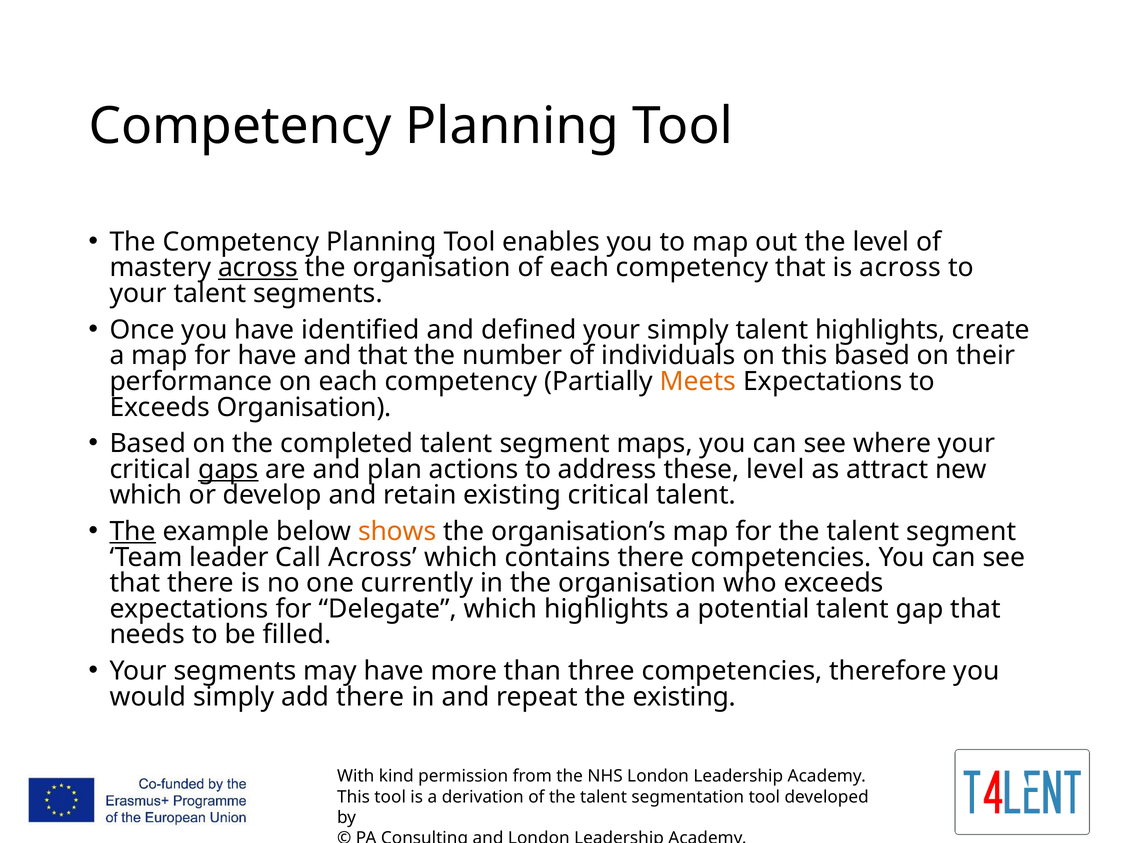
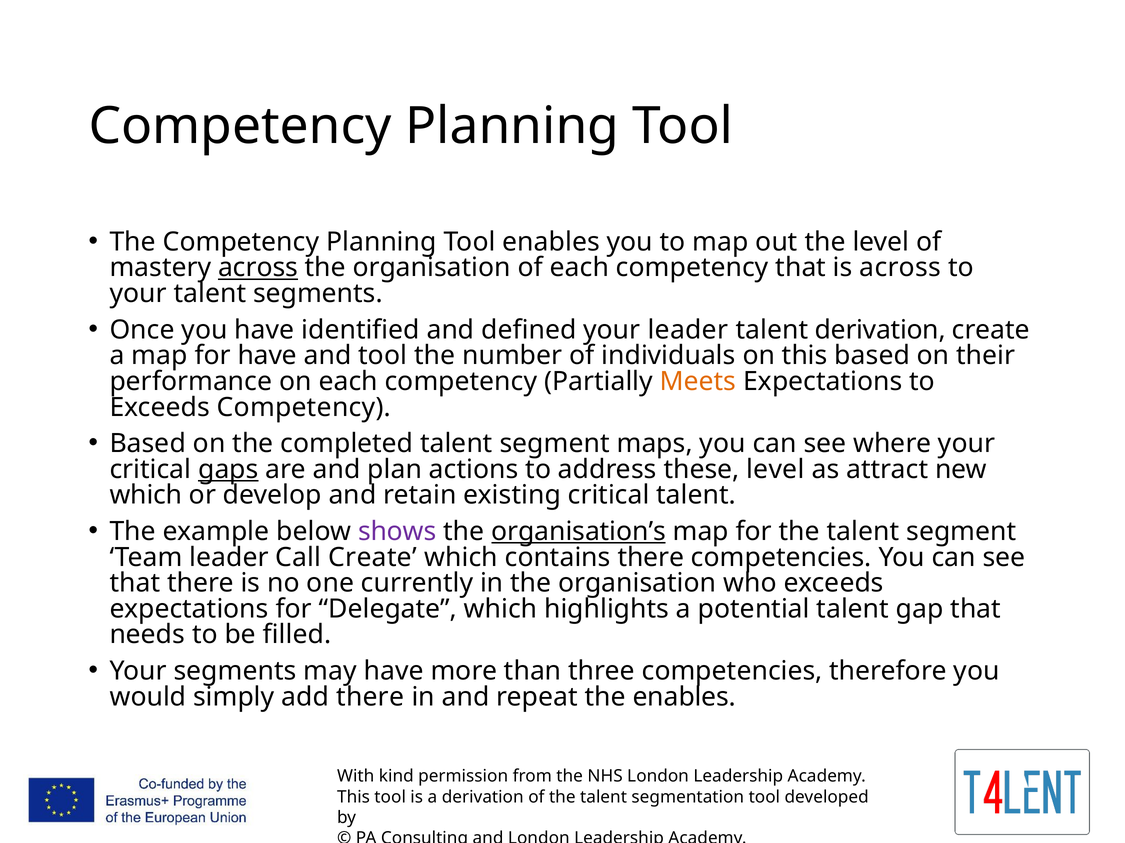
your simply: simply -> leader
talent highlights: highlights -> derivation
and that: that -> tool
Exceeds Organisation: Organisation -> Competency
The at (133, 532) underline: present -> none
shows colour: orange -> purple
organisation’s underline: none -> present
Call Across: Across -> Create
the existing: existing -> enables
